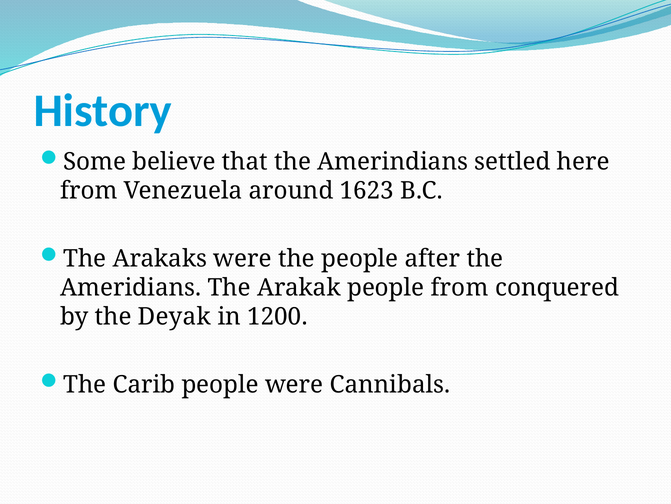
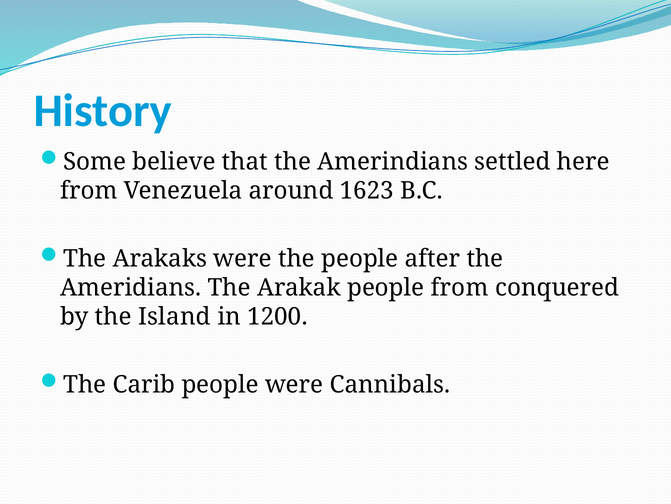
Deyak: Deyak -> Island
